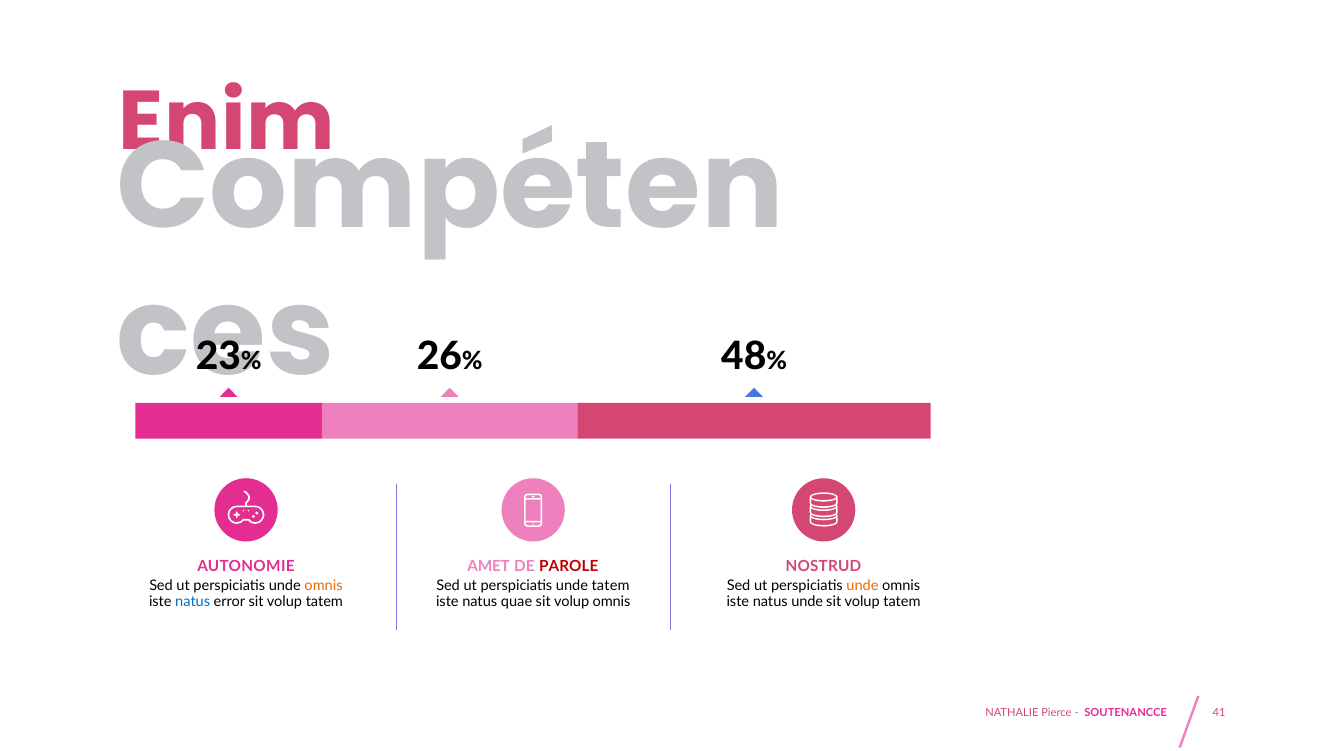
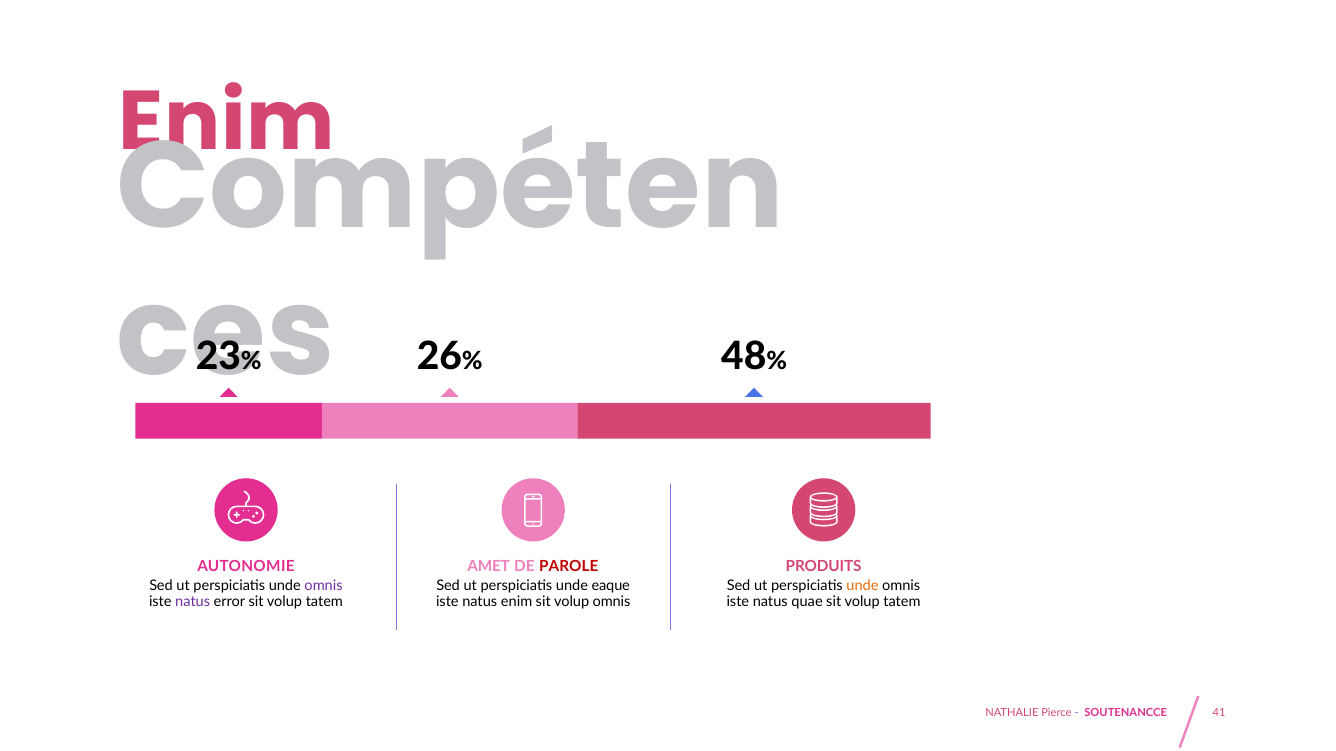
NOSTRUD: NOSTRUD -> PRODUITS
omnis at (324, 586) colour: orange -> purple
unde tatem: tatem -> eaque
natus at (193, 602) colour: blue -> purple
natus quae: quae -> enim
natus unde: unde -> quae
